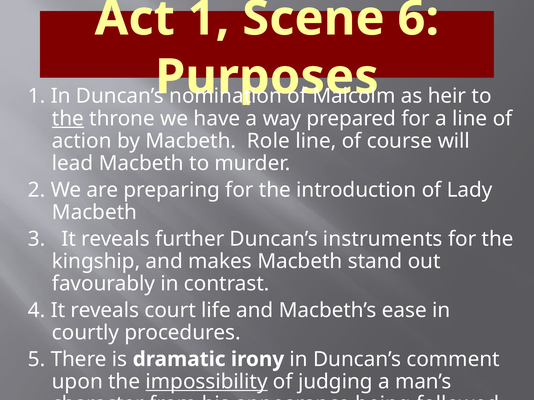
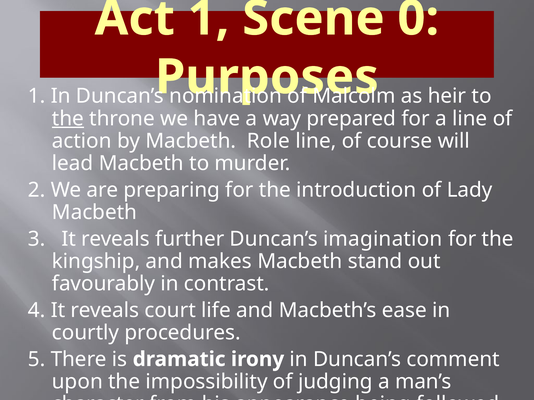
6: 6 -> 0
instruments: instruments -> imagination
impossibility underline: present -> none
